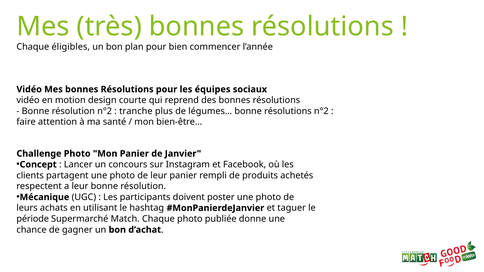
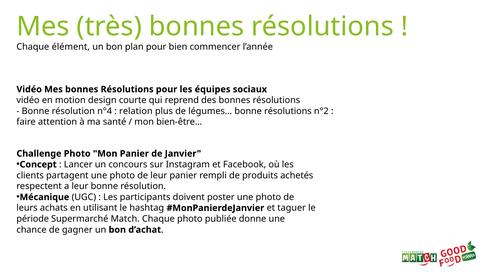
éligibles: éligibles -> élément
résolution n°2: n°2 -> n°4
tranche: tranche -> relation
